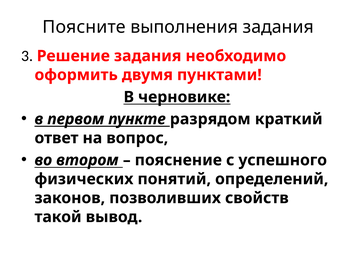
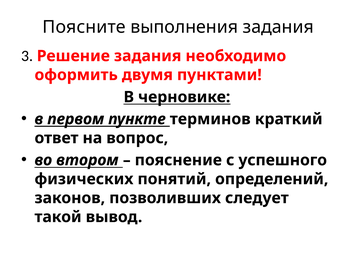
разрядом: разрядом -> терминов
свойств: свойств -> следует
